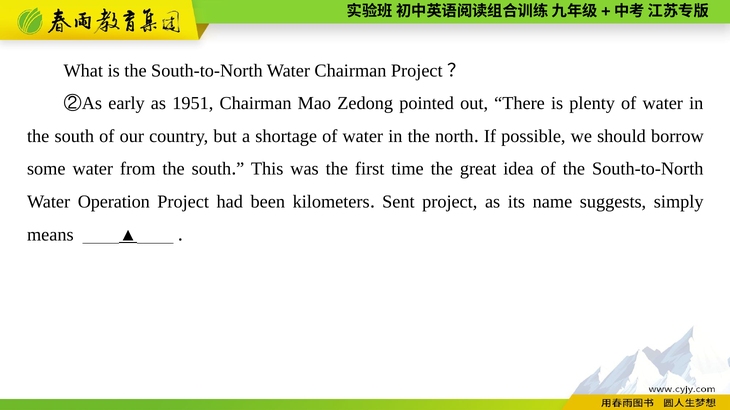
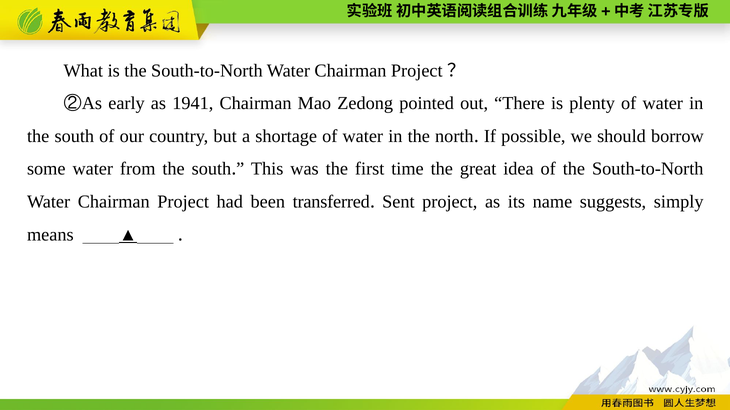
1951: 1951 -> 1941
Operation at (114, 202): Operation -> Chairman
kilometers: kilometers -> transferred
